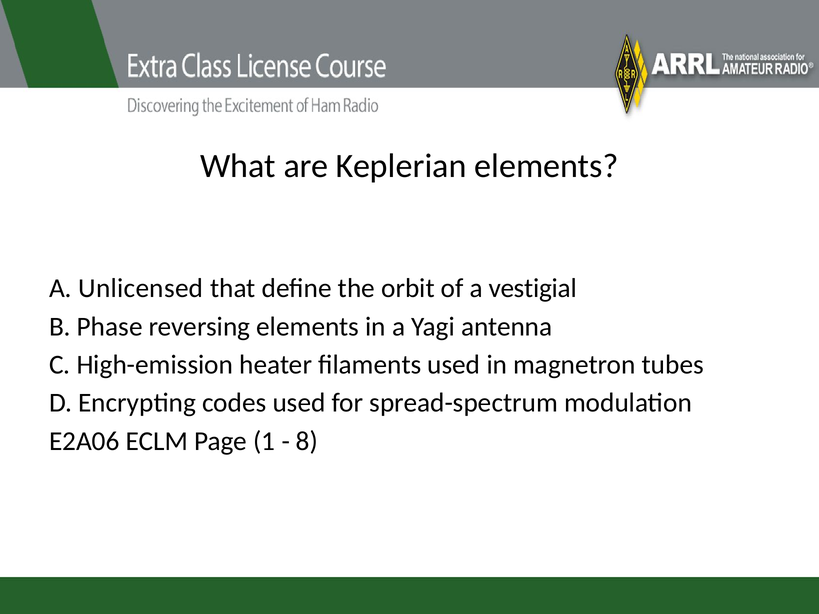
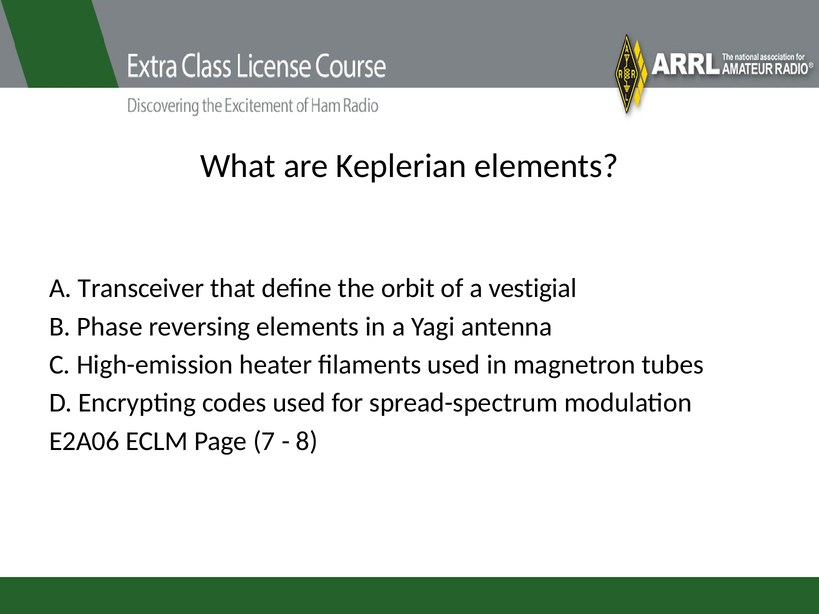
Unlicensed: Unlicensed -> Transceiver
1: 1 -> 7
